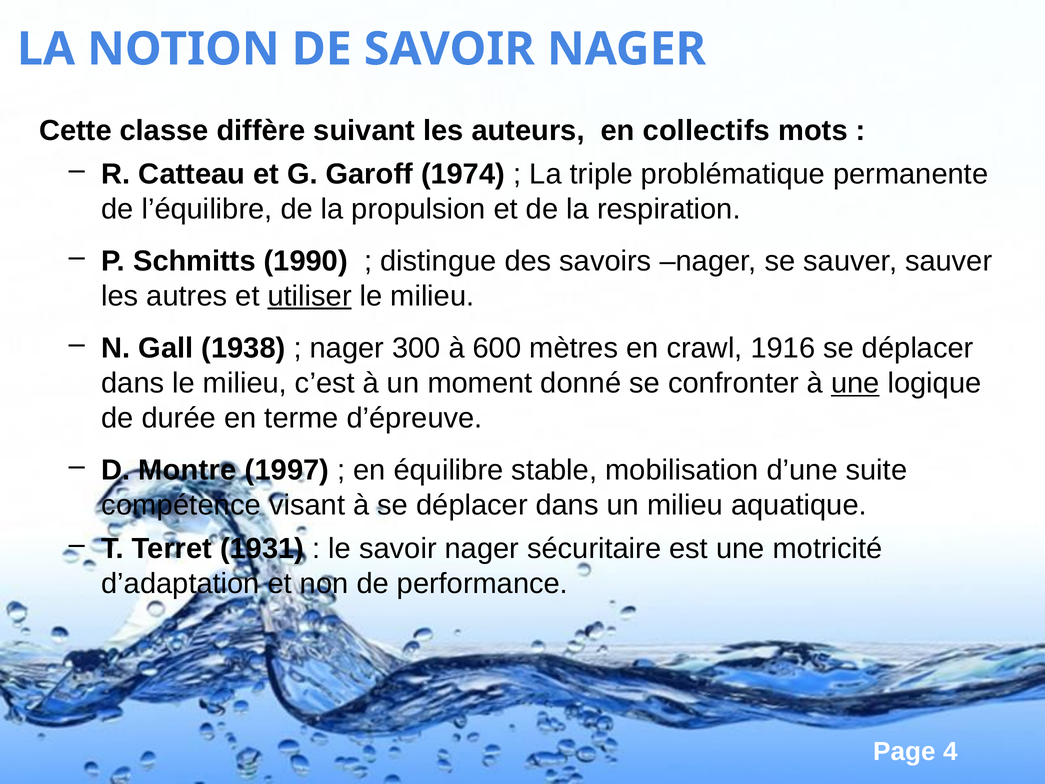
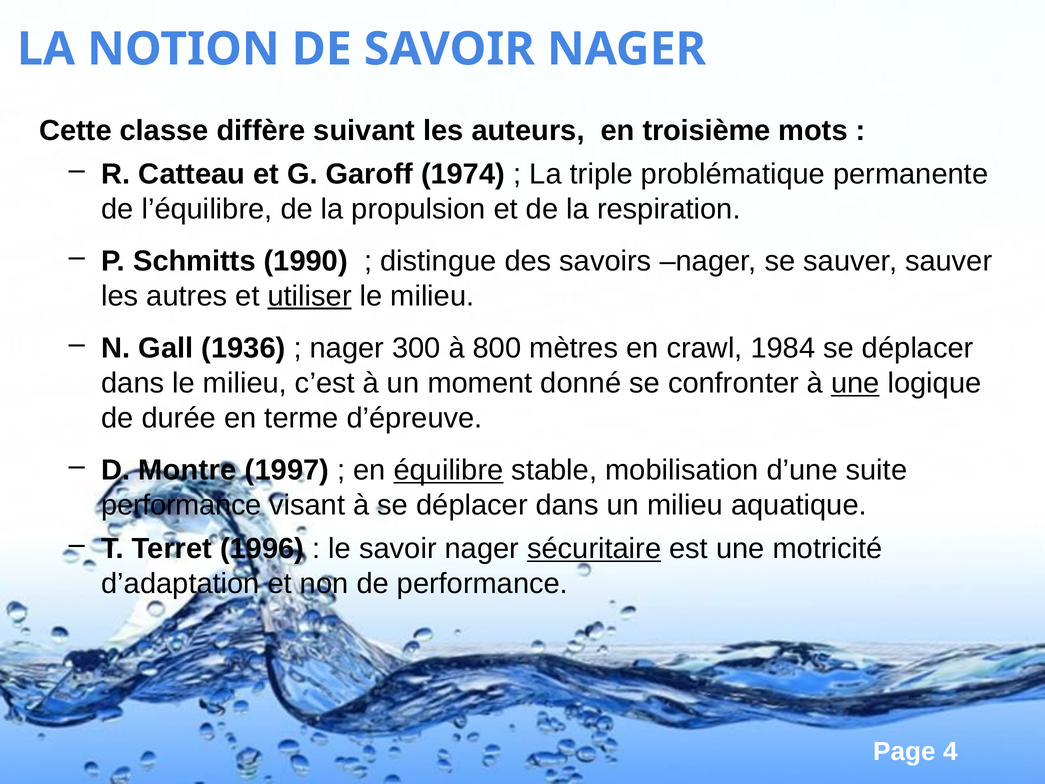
collectifs: collectifs -> troisième
1938: 1938 -> 1936
600: 600 -> 800
1916: 1916 -> 1984
équilibre underline: none -> present
compétence at (181, 505): compétence -> performance
1931: 1931 -> 1996
sécuritaire underline: none -> present
